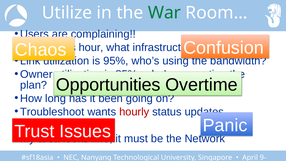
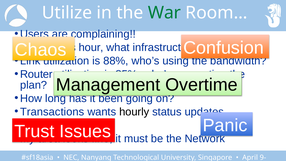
95%: 95% -> 88%
Owner: Owner -> Router
Opportunities: Opportunities -> Management
Troubleshoot: Troubleshoot -> Transactions
hourly colour: red -> black
